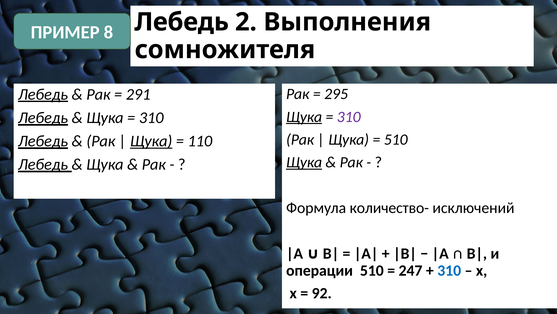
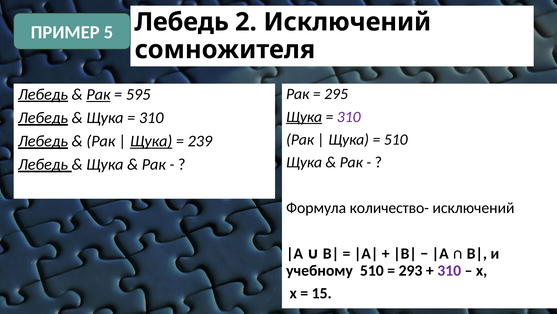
2 Выполнения: Выполнения -> Исключений
8: 8 -> 5
Рак at (98, 94) underline: none -> present
291: 291 -> 595
110: 110 -> 239
Щука at (304, 162) underline: present -> none
операции: операции -> учебному
247: 247 -> 293
310 at (449, 270) colour: blue -> purple
92: 92 -> 15
